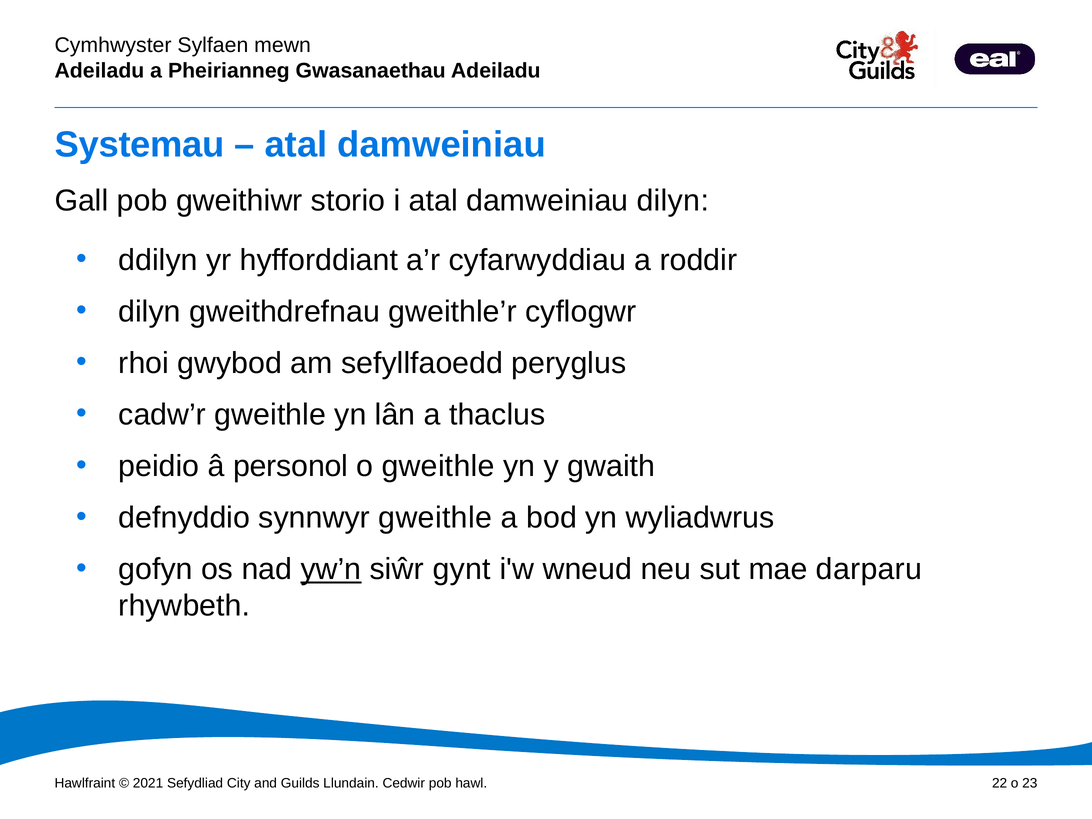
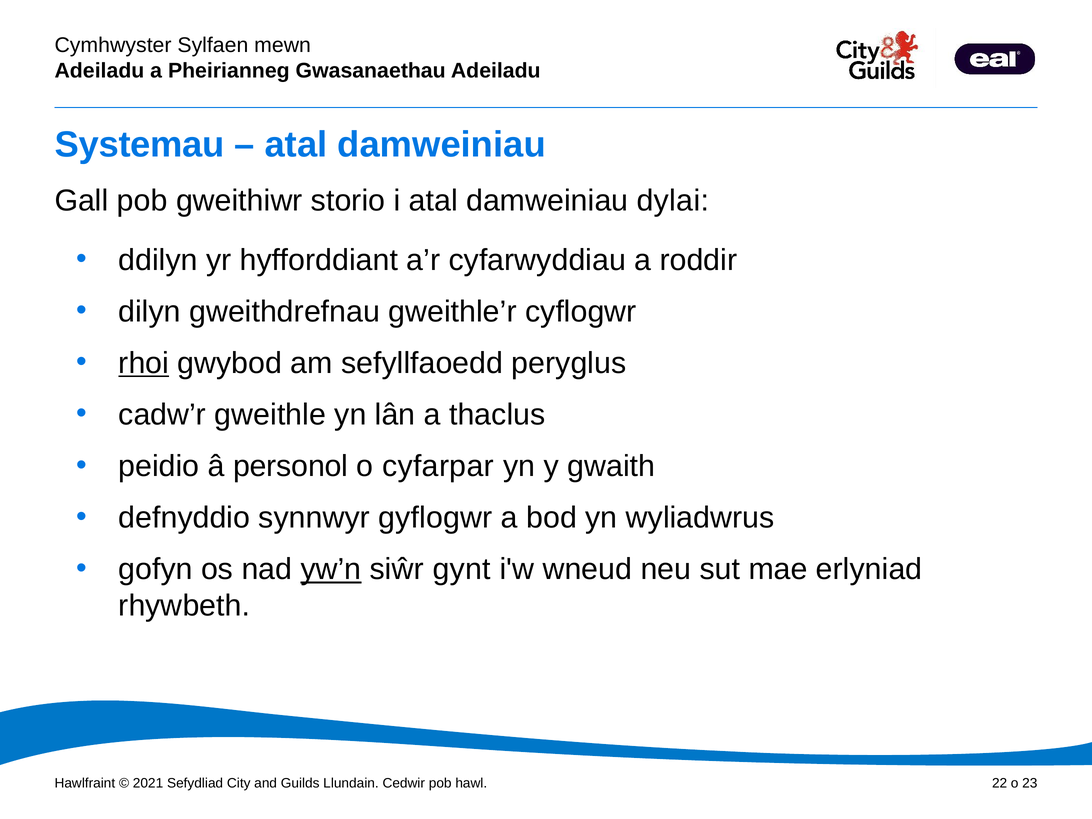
damweiniau dilyn: dilyn -> dylai
rhoi underline: none -> present
o gweithle: gweithle -> cyfarpar
synnwyr gweithle: gweithle -> gyflogwr
darparu: darparu -> erlyniad
